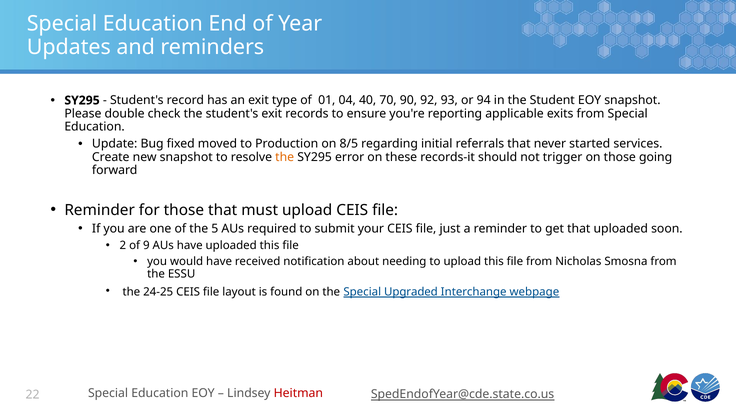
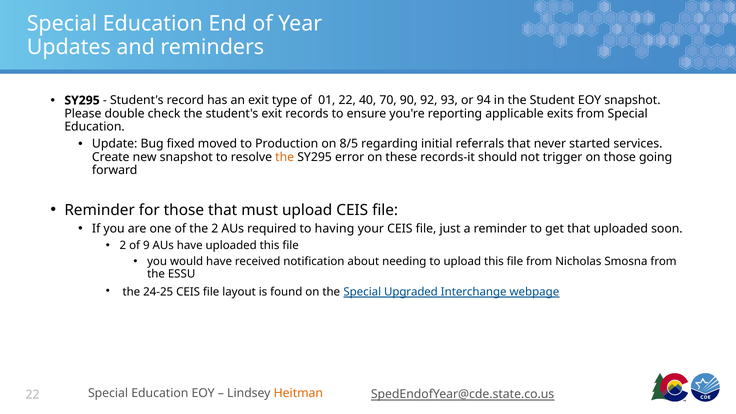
01 04: 04 -> 22
the 5: 5 -> 2
submit: submit -> having
Heitman colour: red -> orange
